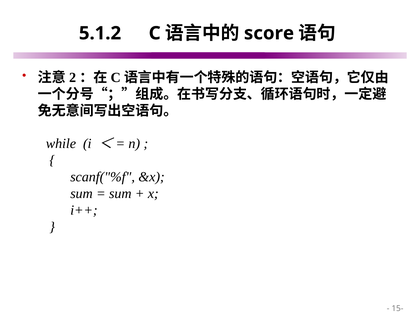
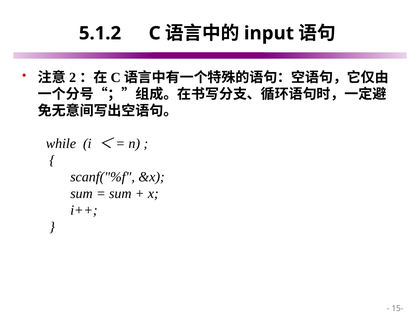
score: score -> input
